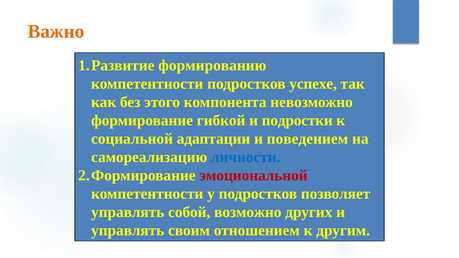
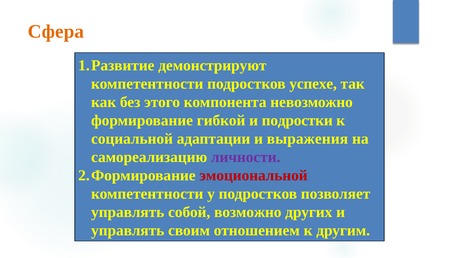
Важно: Важно -> Сфера
формированию: формированию -> демонстрируют
поведением: поведением -> выражения
личности colour: blue -> purple
